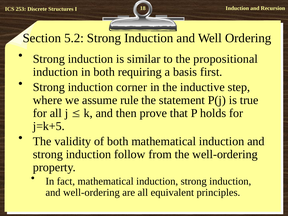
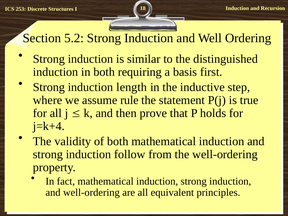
propositional: propositional -> distinguished
corner: corner -> length
j=k+5: j=k+5 -> j=k+4
